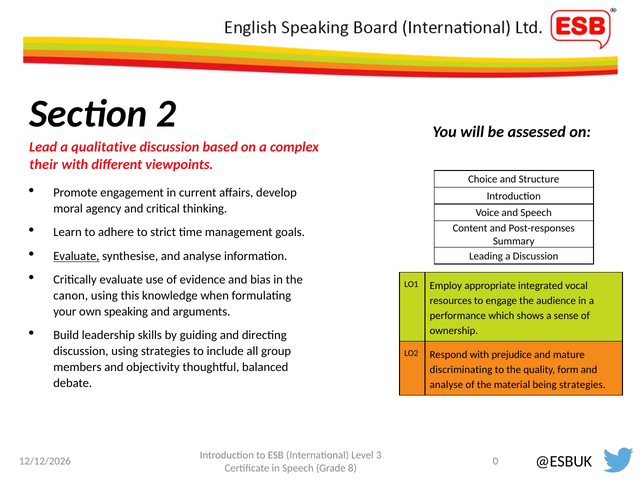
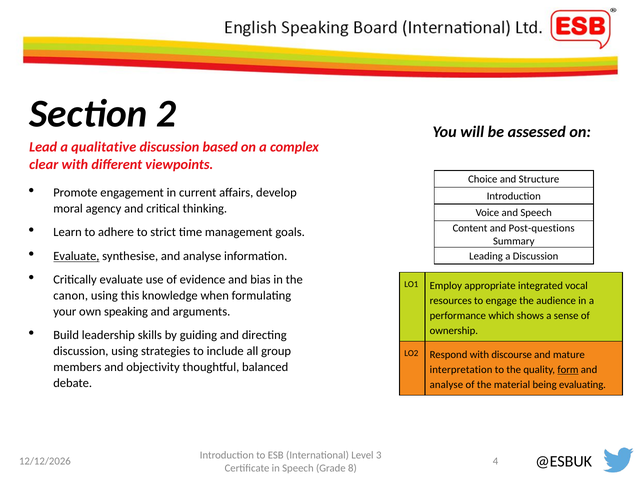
their: their -> clear
Post-responses: Post-responses -> Post-questions
prejudice: prejudice -> discourse
discriminating: discriminating -> interpretation
form underline: none -> present
being strategies: strategies -> evaluating
0: 0 -> 4
